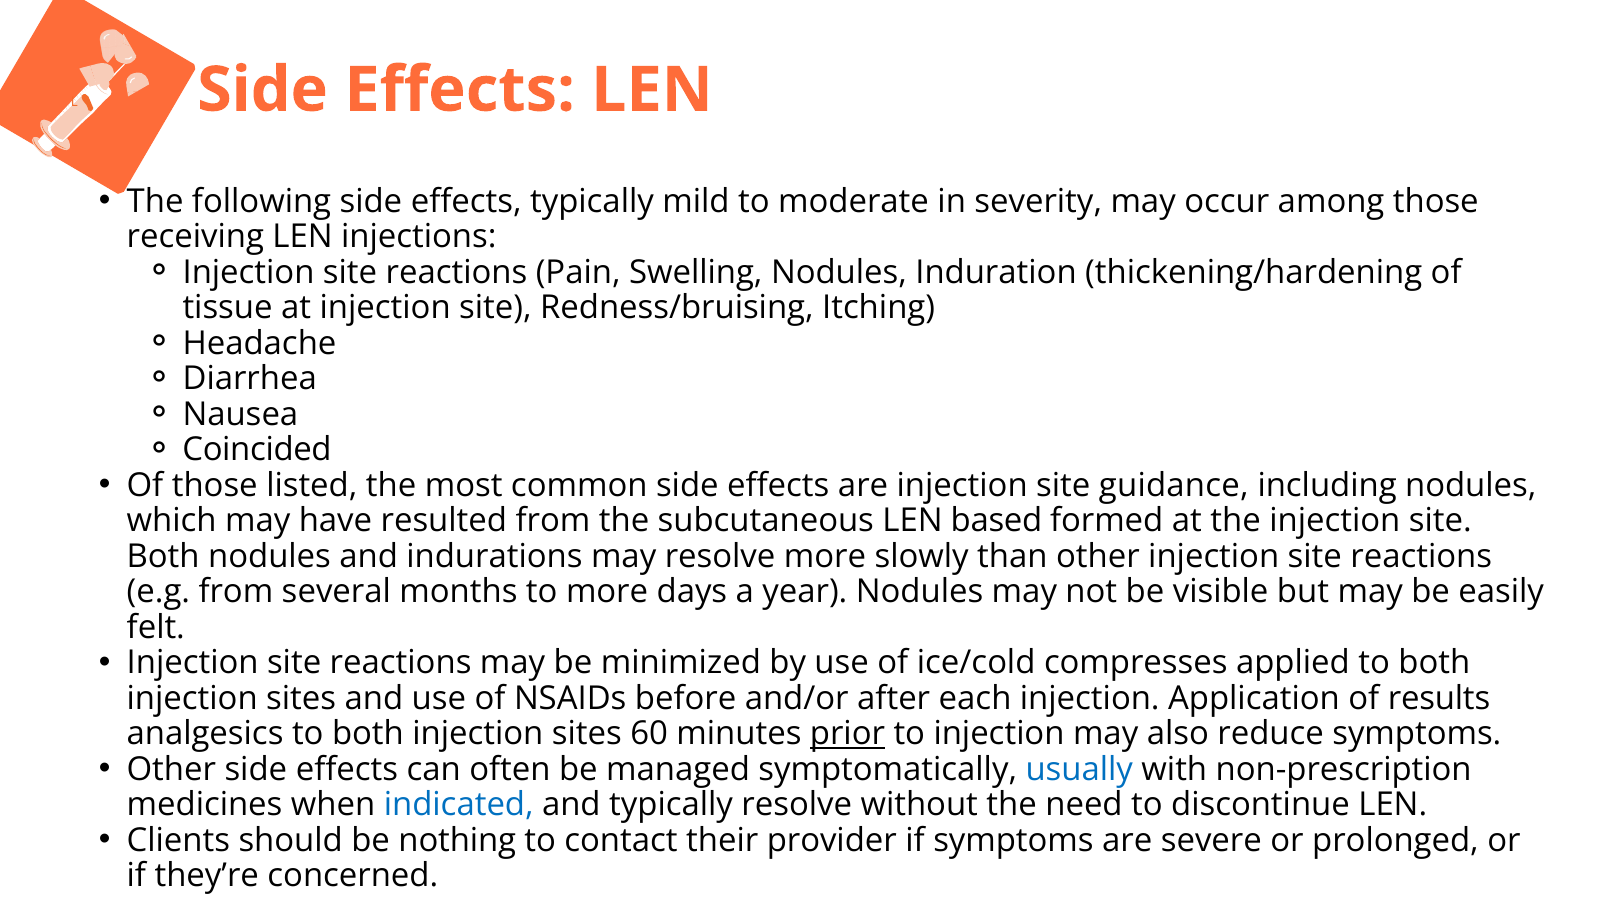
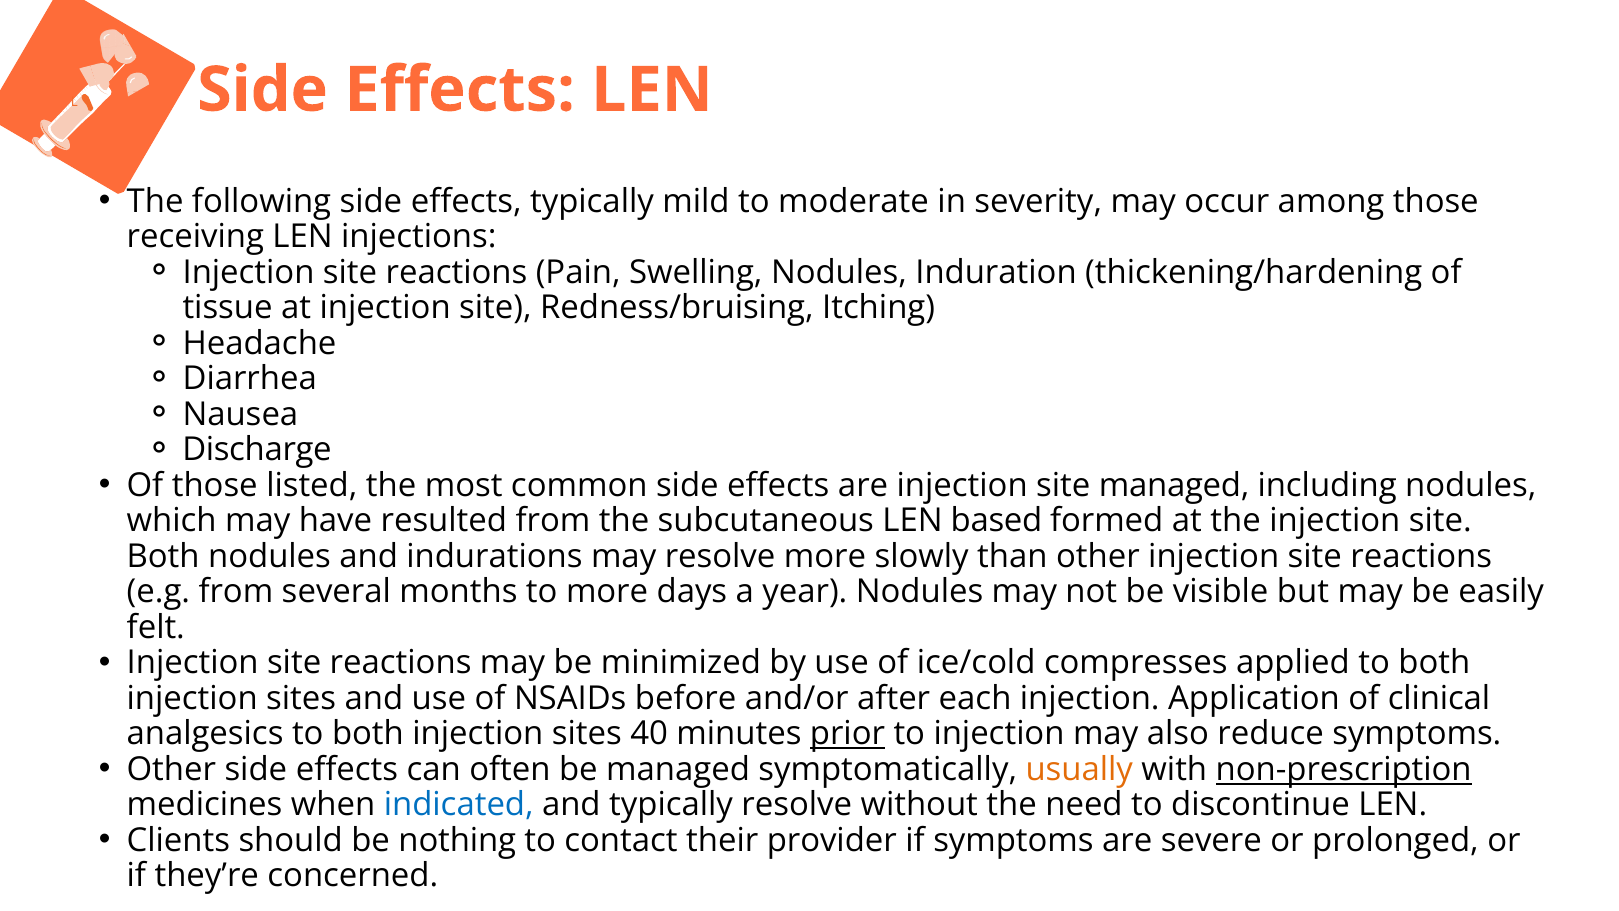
Coincided: Coincided -> Discharge
site guidance: guidance -> managed
results: results -> clinical
60: 60 -> 40
usually colour: blue -> orange
non-prescription underline: none -> present
